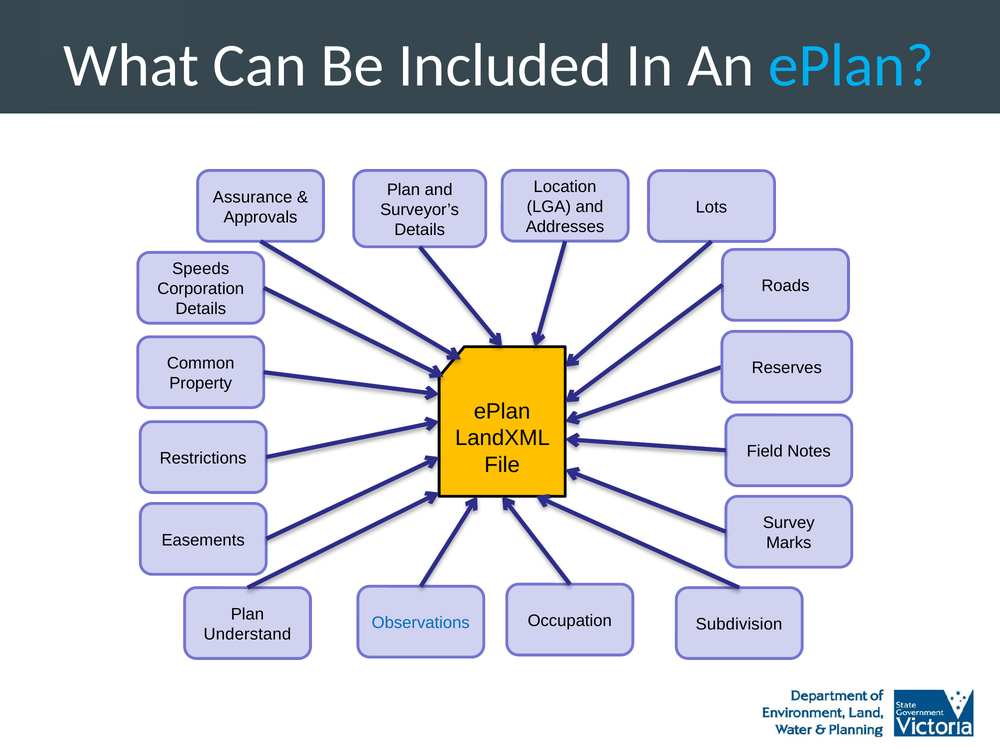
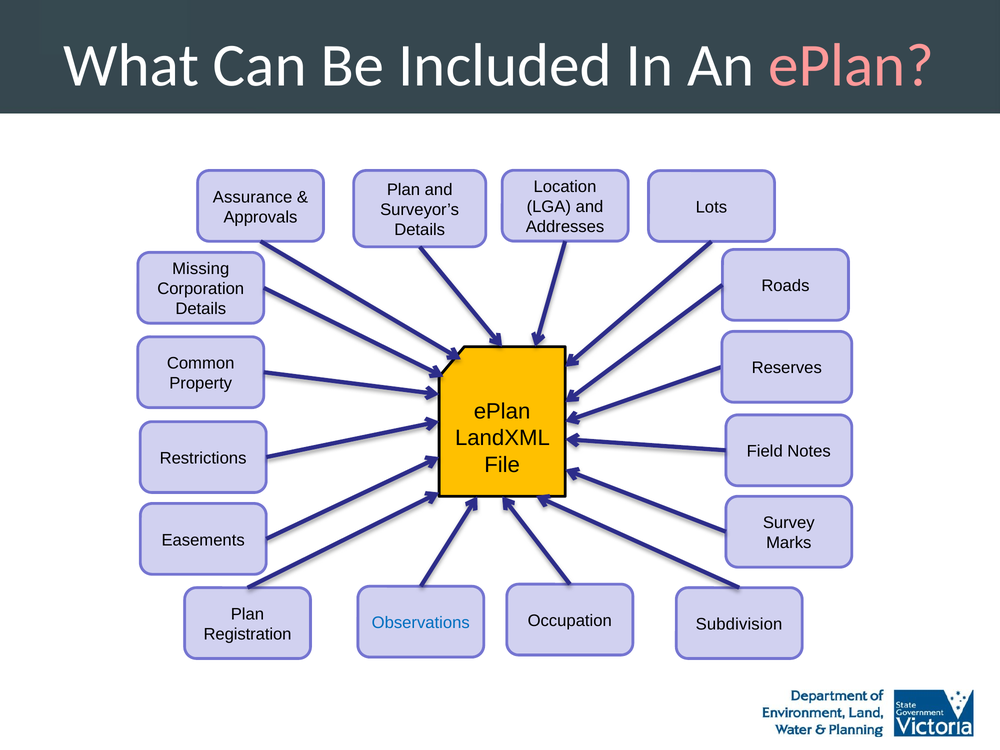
ePlan at (851, 66) colour: light blue -> pink
Speeds: Speeds -> Missing
Understand: Understand -> Registration
